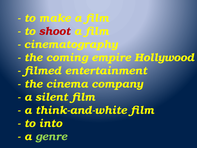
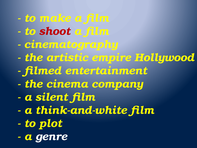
coming: coming -> artistic
into: into -> plot
genre colour: light green -> white
